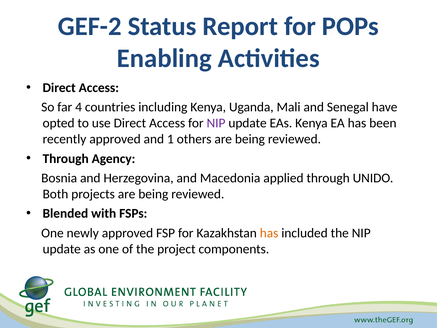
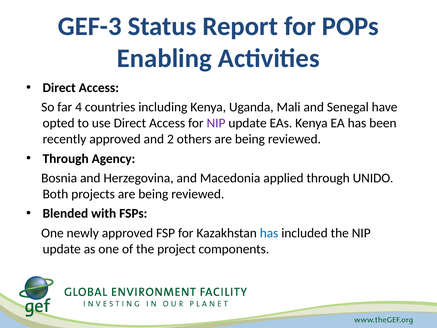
GEF-2: GEF-2 -> GEF-3
1: 1 -> 2
has at (269, 233) colour: orange -> blue
